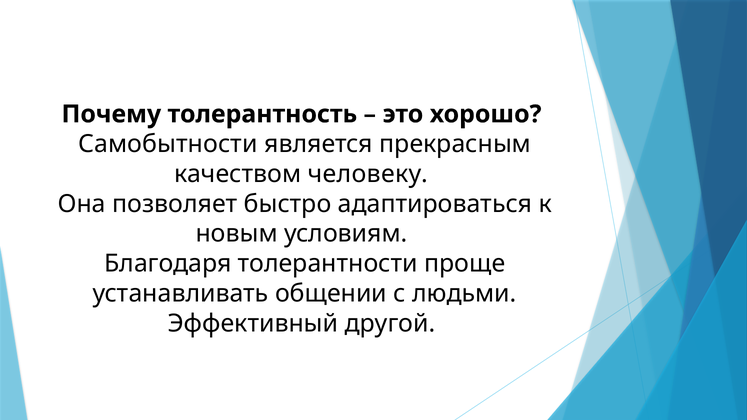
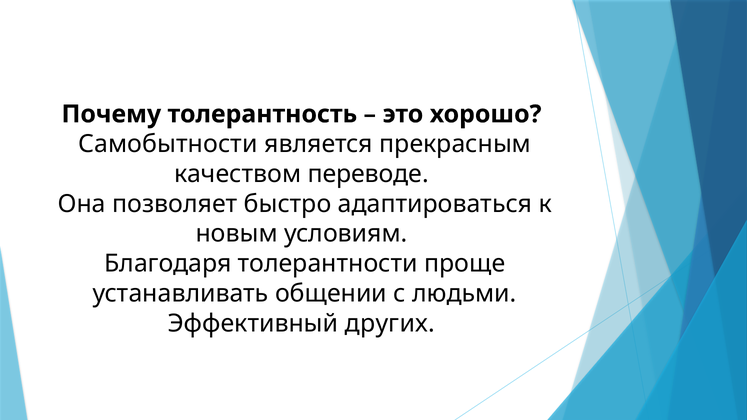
человеку: человеку -> переводе
другой: другой -> других
